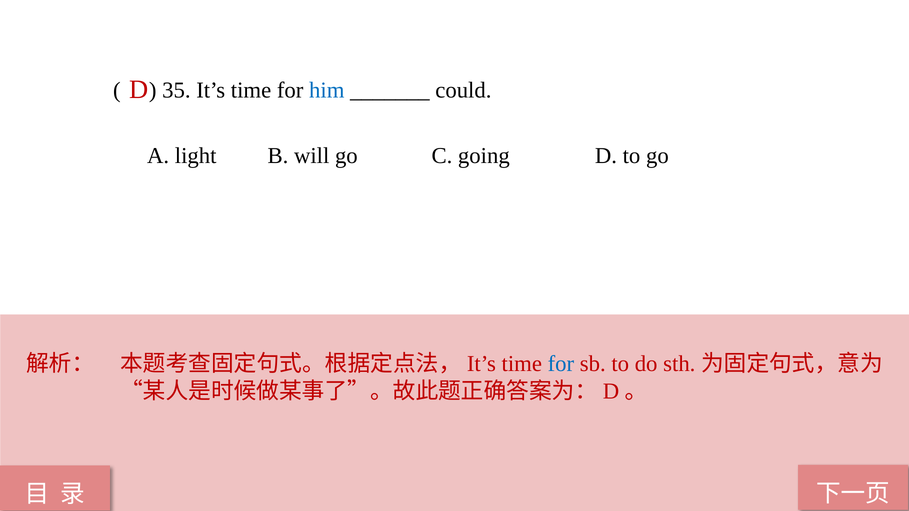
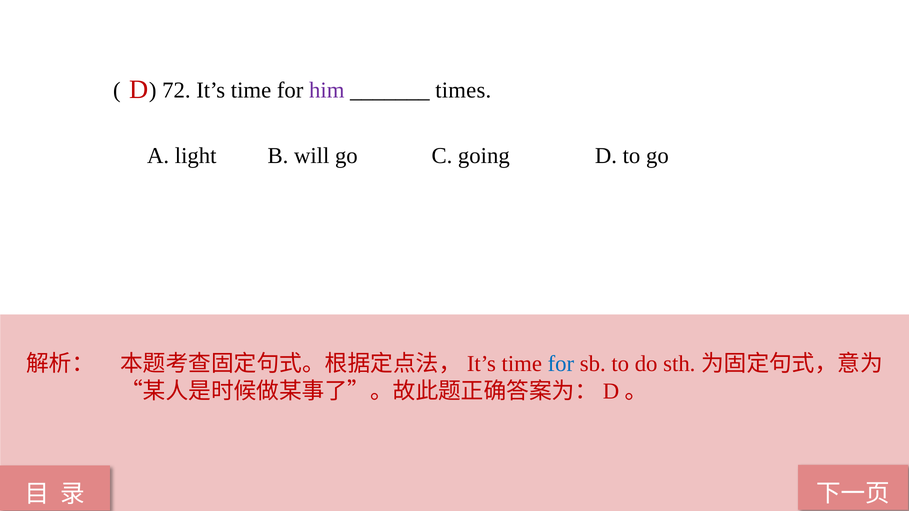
35: 35 -> 72
him colour: blue -> purple
could: could -> times
